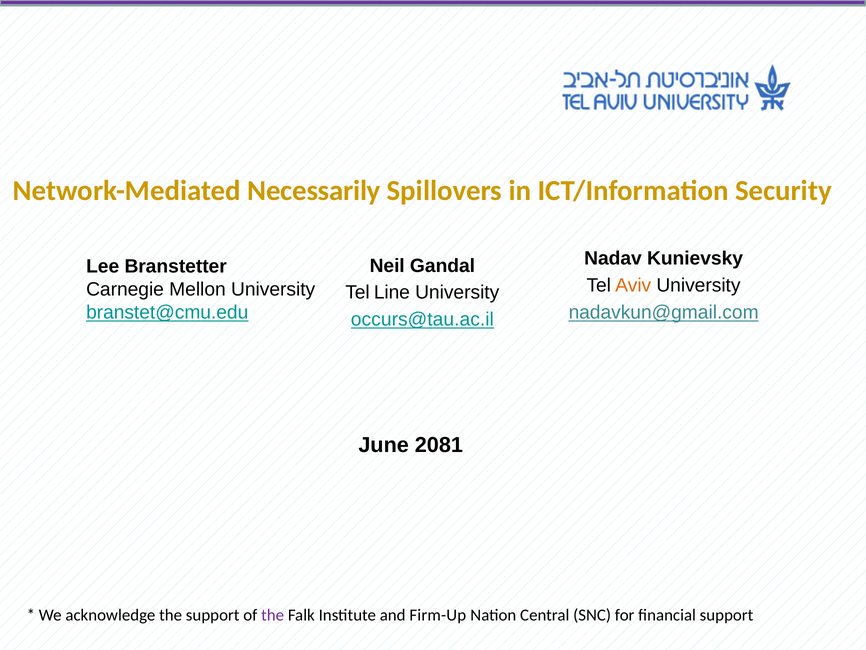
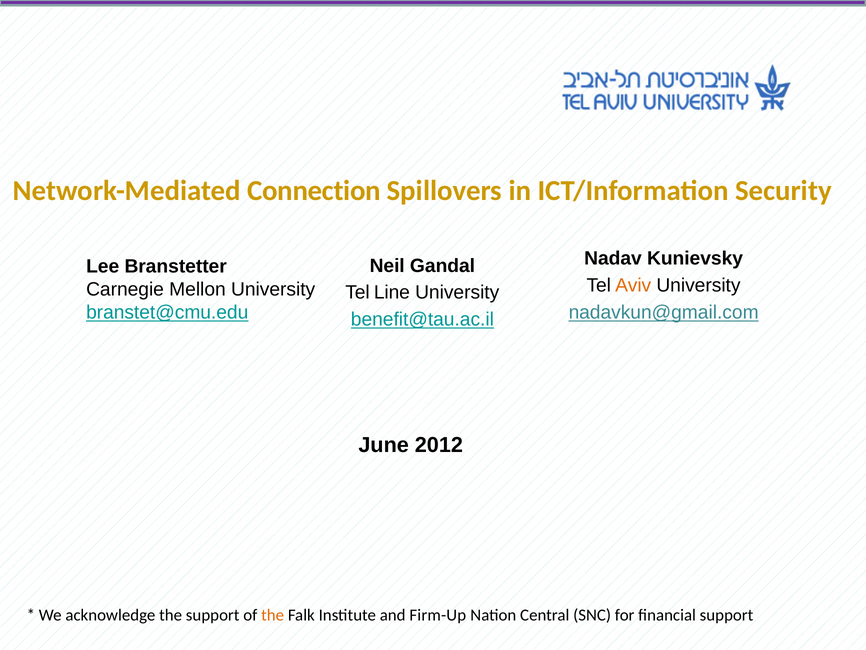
Necessarily: Necessarily -> Connection
occurs@tau.ac.il: occurs@tau.ac.il -> benefit@tau.ac.il
2081: 2081 -> 2012
the at (273, 615) colour: purple -> orange
